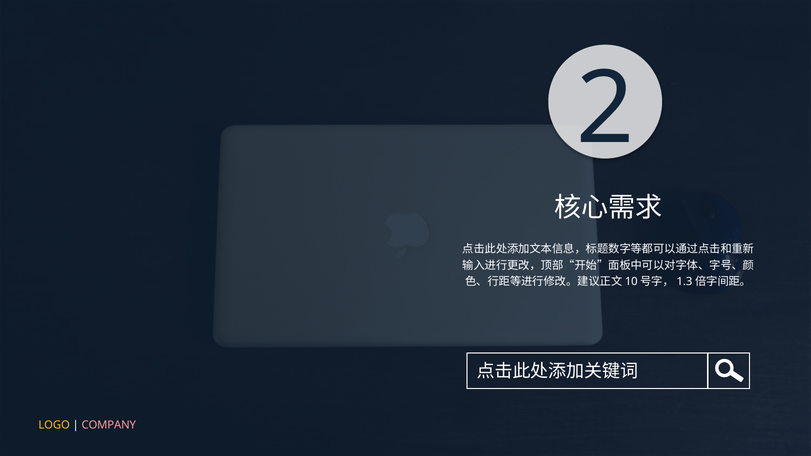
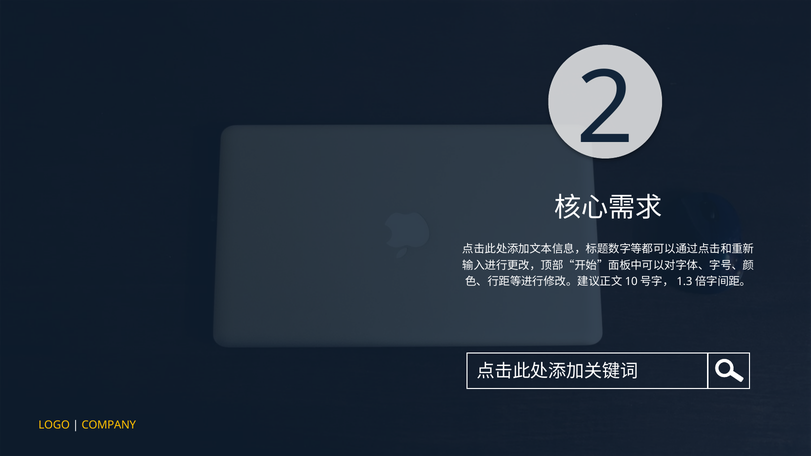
COMPANY colour: pink -> yellow
